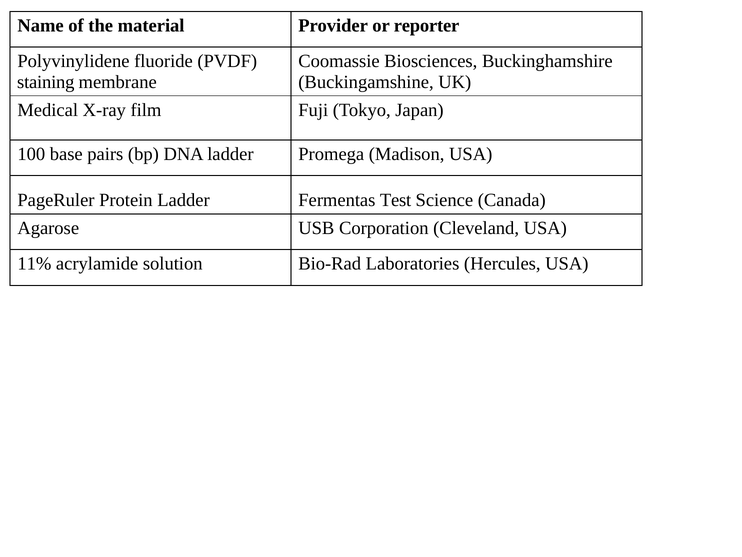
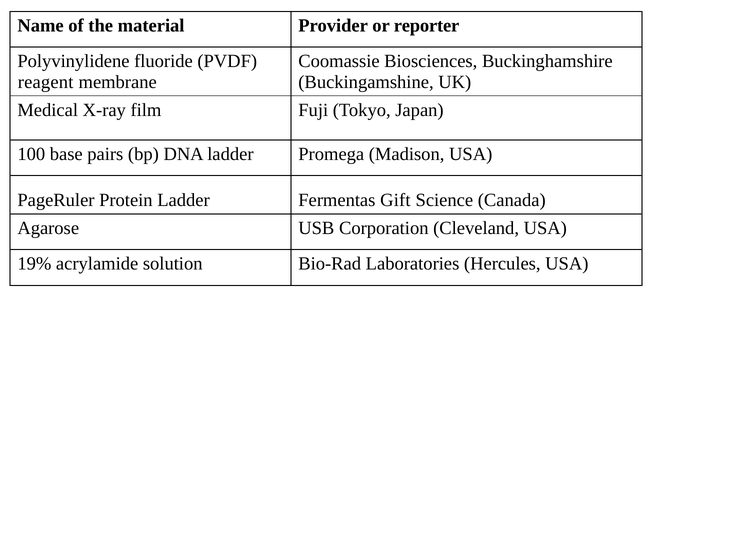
staining: staining -> reagent
Test: Test -> Gift
11%: 11% -> 19%
